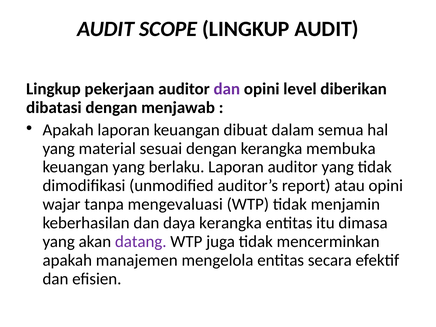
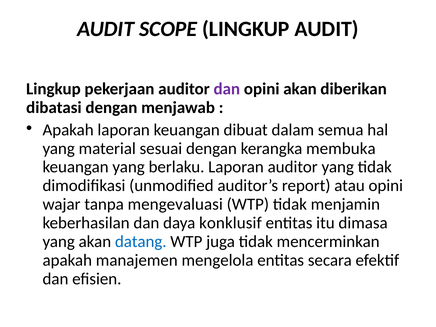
opini level: level -> akan
daya kerangka: kerangka -> konklusif
datang colour: purple -> blue
